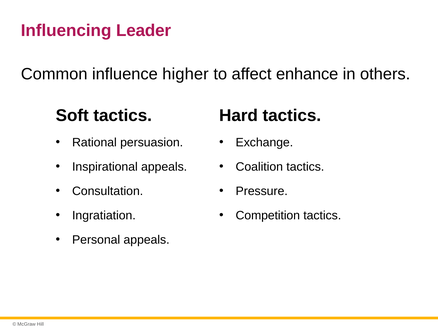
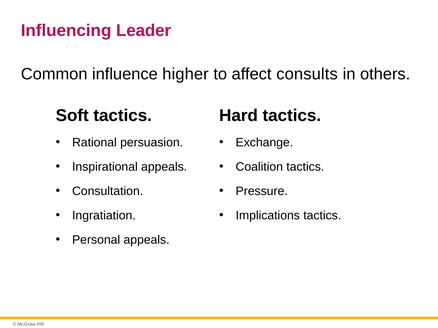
enhance: enhance -> consults
Competition: Competition -> Implications
